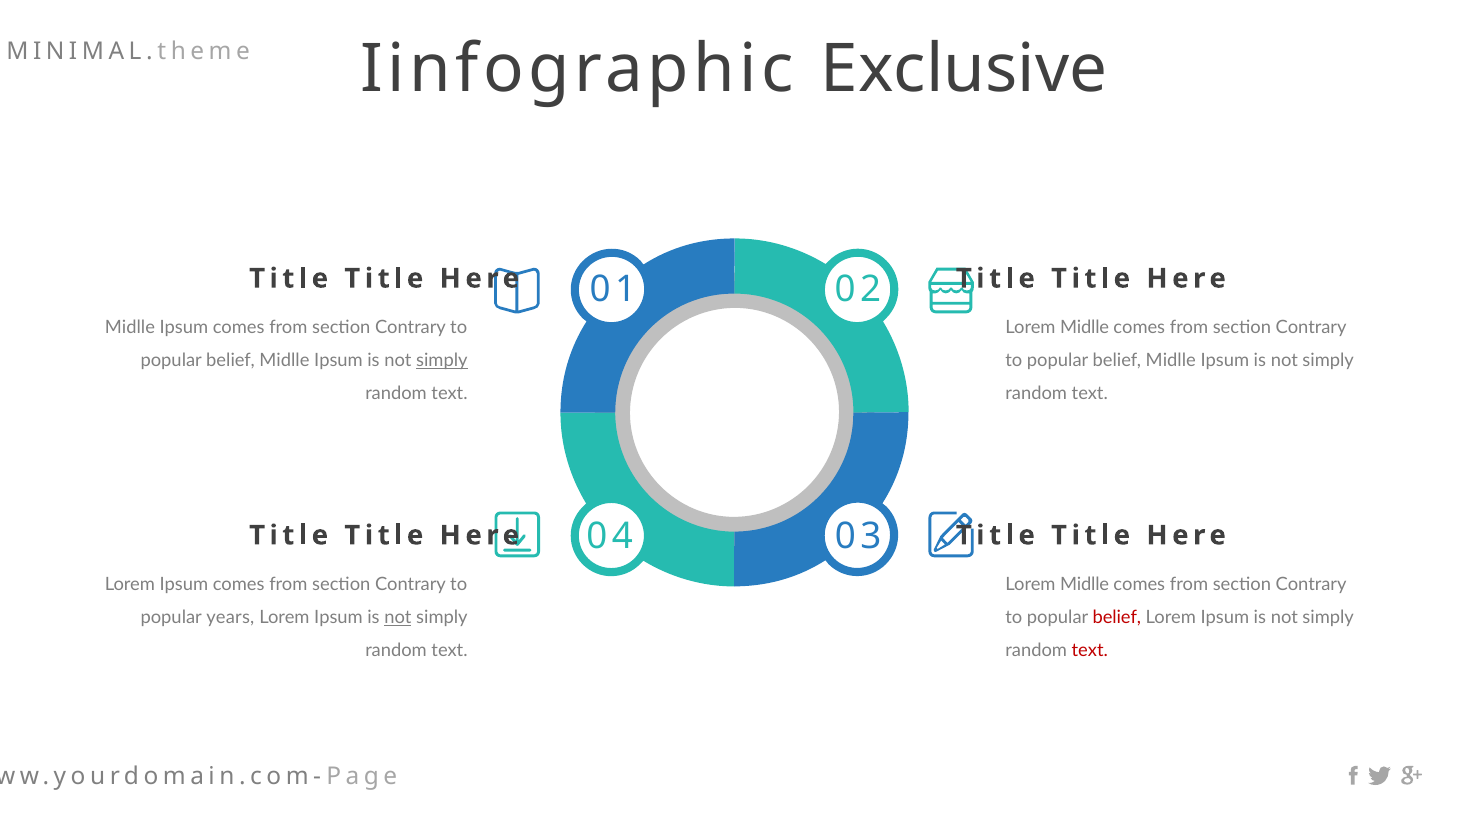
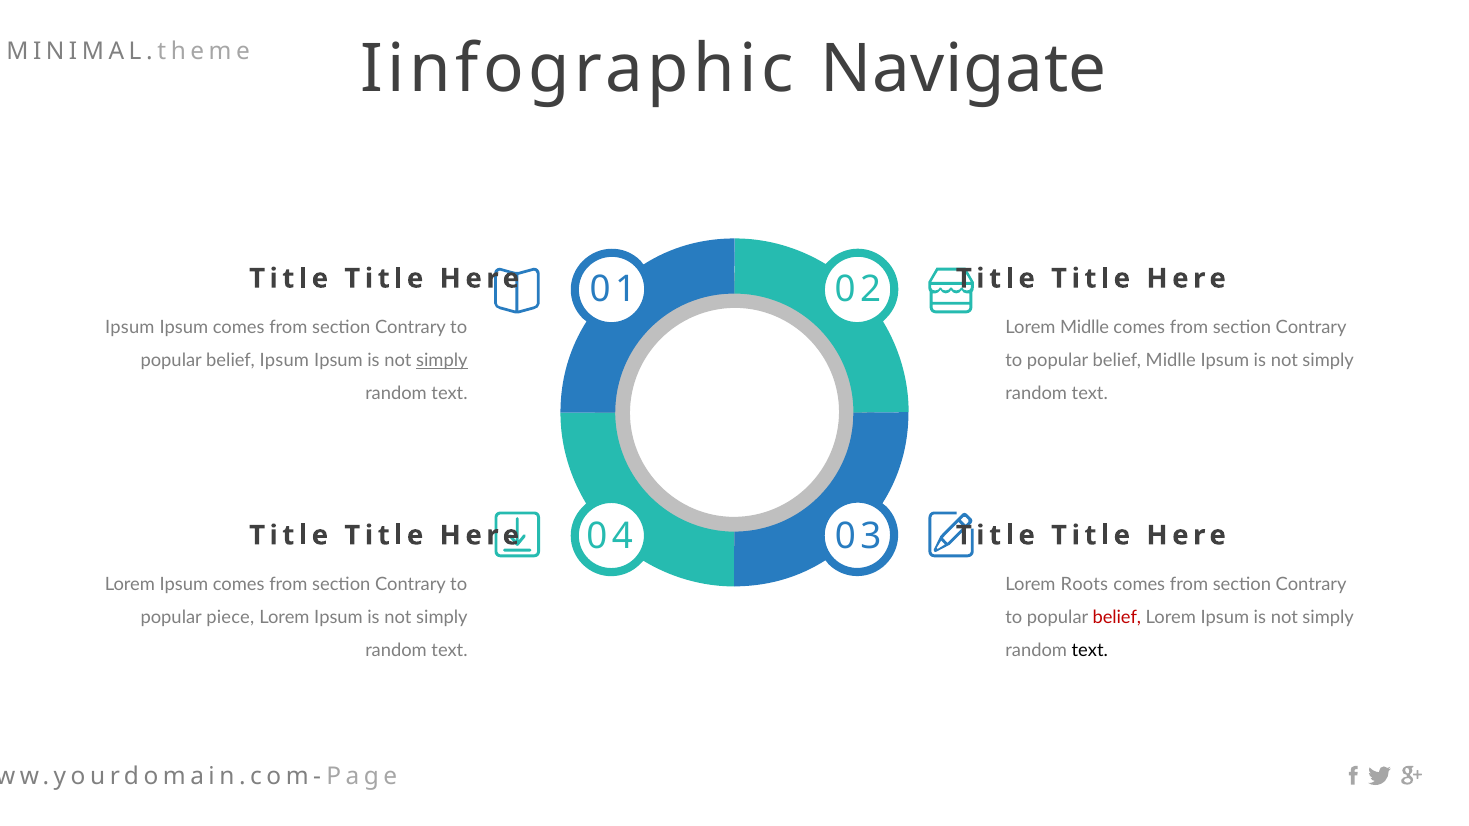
Exclusive: Exclusive -> Navigate
Midlle at (130, 328): Midlle -> Ipsum
Midlle at (284, 361): Midlle -> Ipsum
Midlle at (1085, 585): Midlle -> Roots
years: years -> piece
not at (398, 618) underline: present -> none
text at (1090, 651) colour: red -> black
